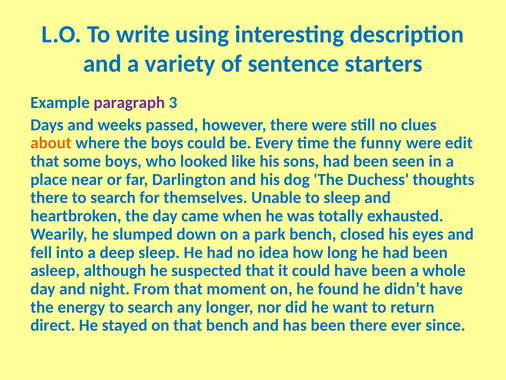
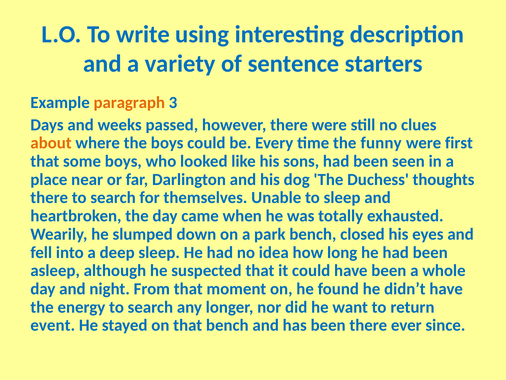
paragraph colour: purple -> orange
edit: edit -> first
direct: direct -> event
